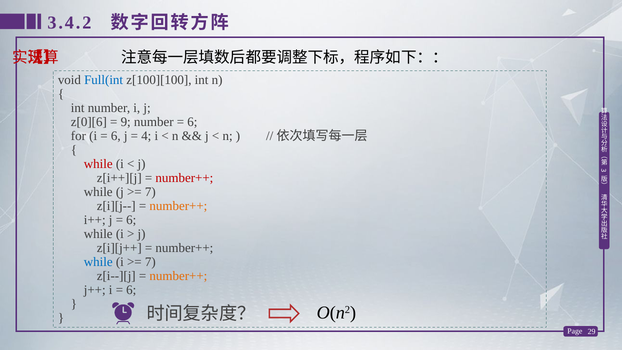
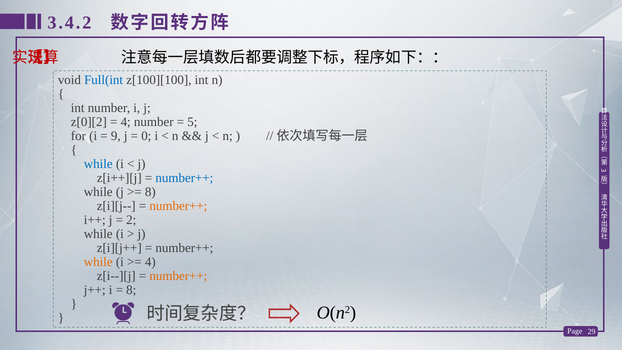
z[0][6: z[0][6 -> z[0][2
9 at (126, 122): 9 -> 4
6 at (192, 122): 6 -> 5
6 at (116, 136): 6 -> 9
4: 4 -> 0
while at (98, 164) colour: red -> blue
number++ at (184, 178) colour: red -> blue
7 at (150, 192): 7 -> 8
6 at (131, 220): 6 -> 2
while at (98, 262) colour: blue -> orange
7 at (150, 262): 7 -> 4
6 at (131, 290): 6 -> 8
